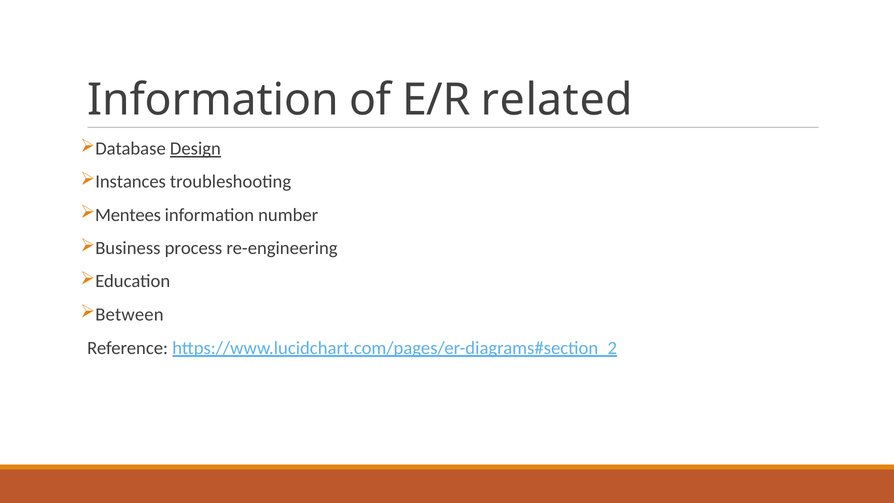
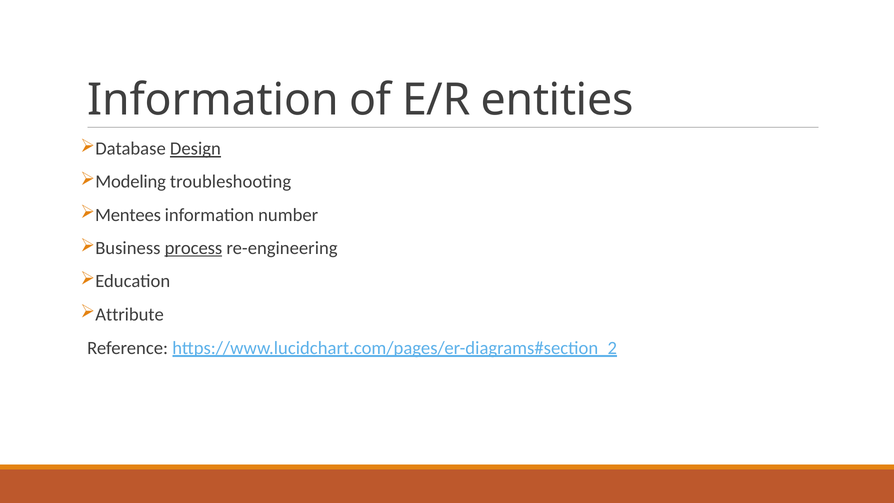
related: related -> entities
Instances: Instances -> Modeling
process underline: none -> present
Between: Between -> Attribute
